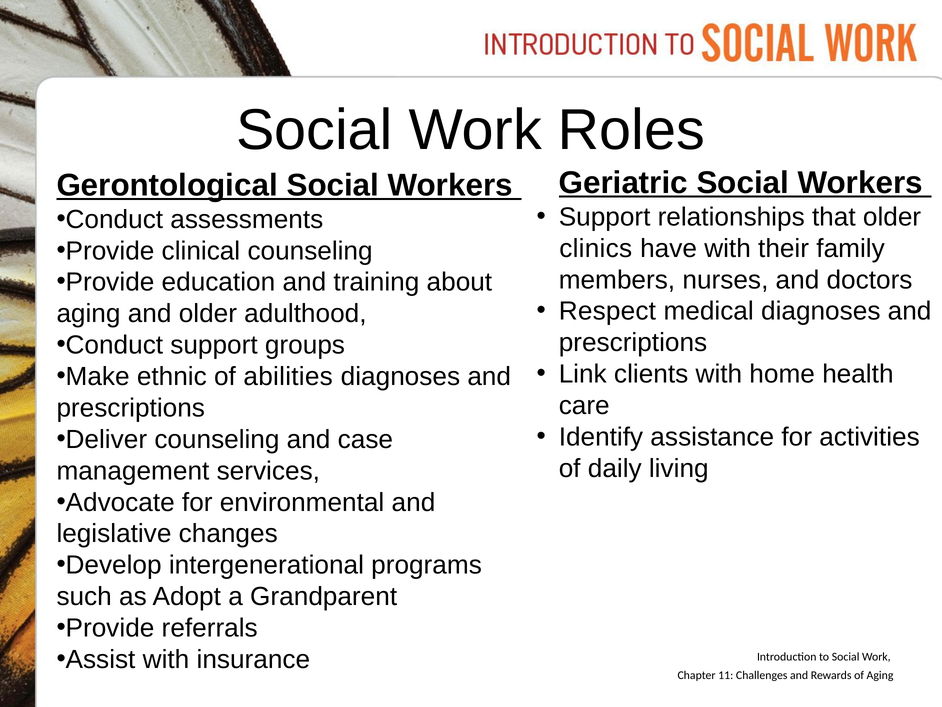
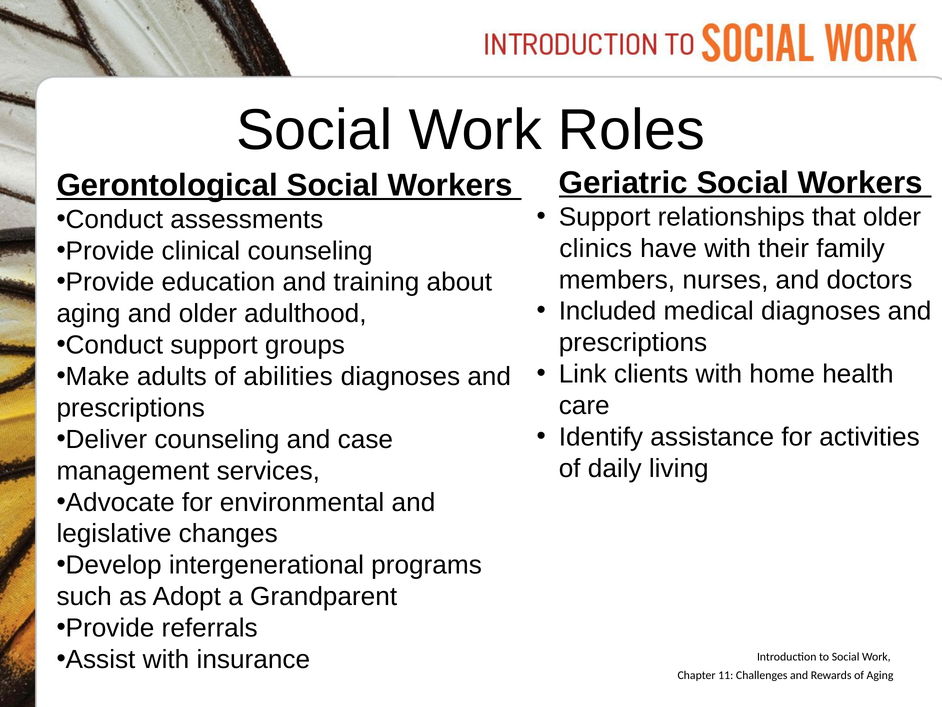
Respect: Respect -> Included
ethnic: ethnic -> adults
